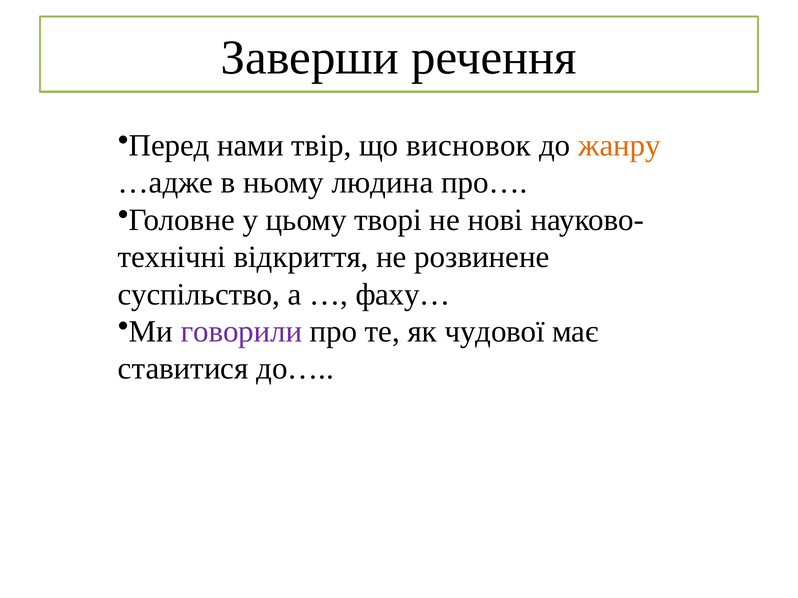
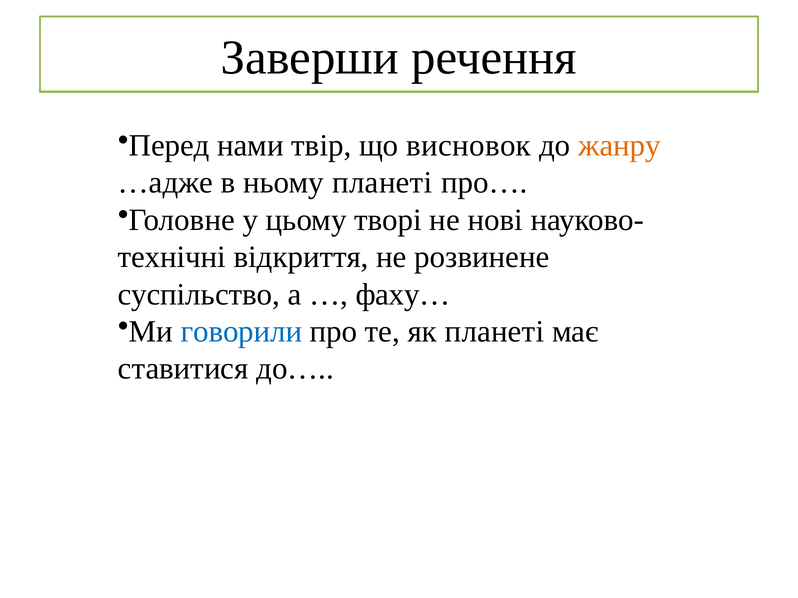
ньому людина: людина -> планеті
говорили colour: purple -> blue
як чудової: чудової -> планеті
